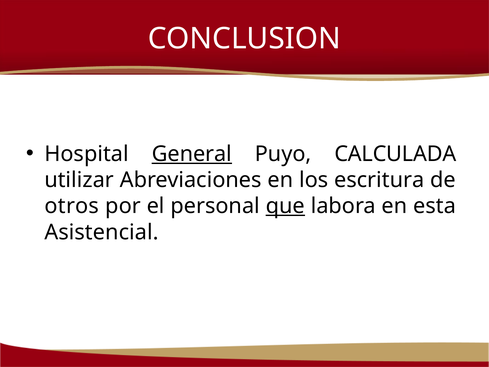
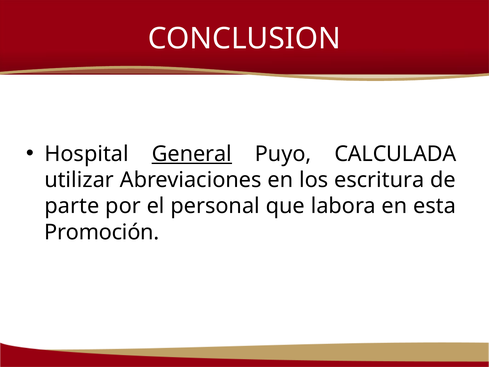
otros: otros -> parte
que underline: present -> none
Asistencial: Asistencial -> Promoción
